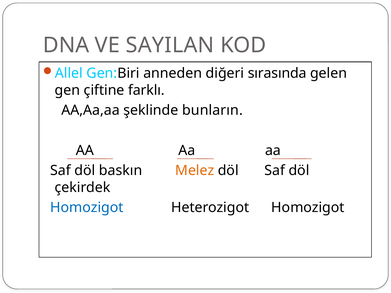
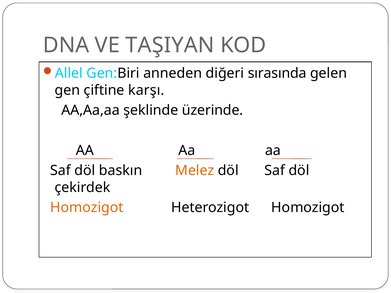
SAYILAN: SAYILAN -> TAŞIYAN
farklı: farklı -> karşı
bunların: bunların -> üzerinde
Homozigot at (87, 208) colour: blue -> orange
